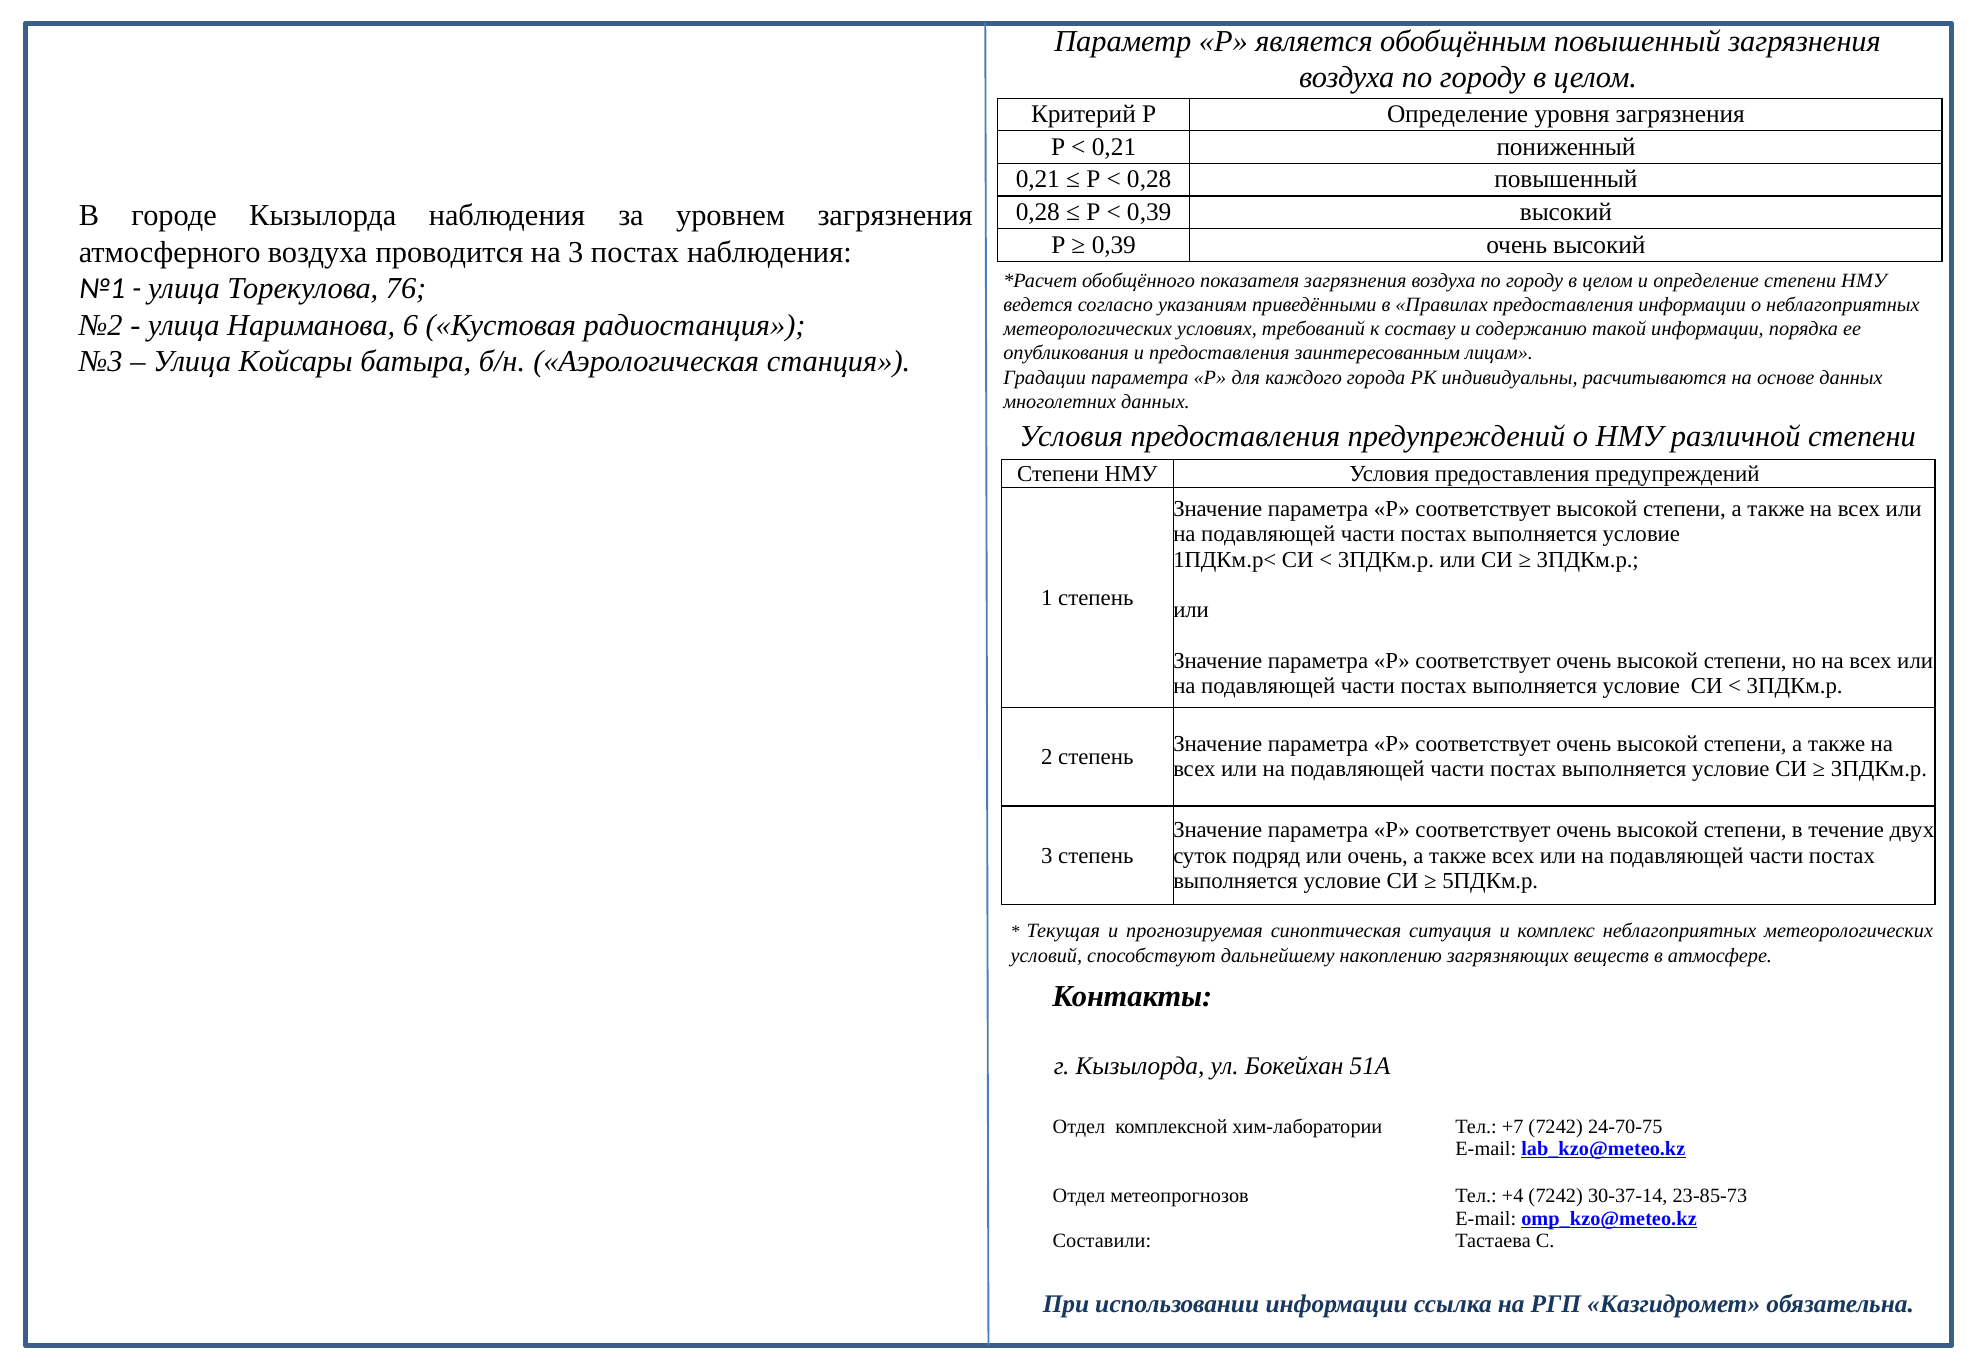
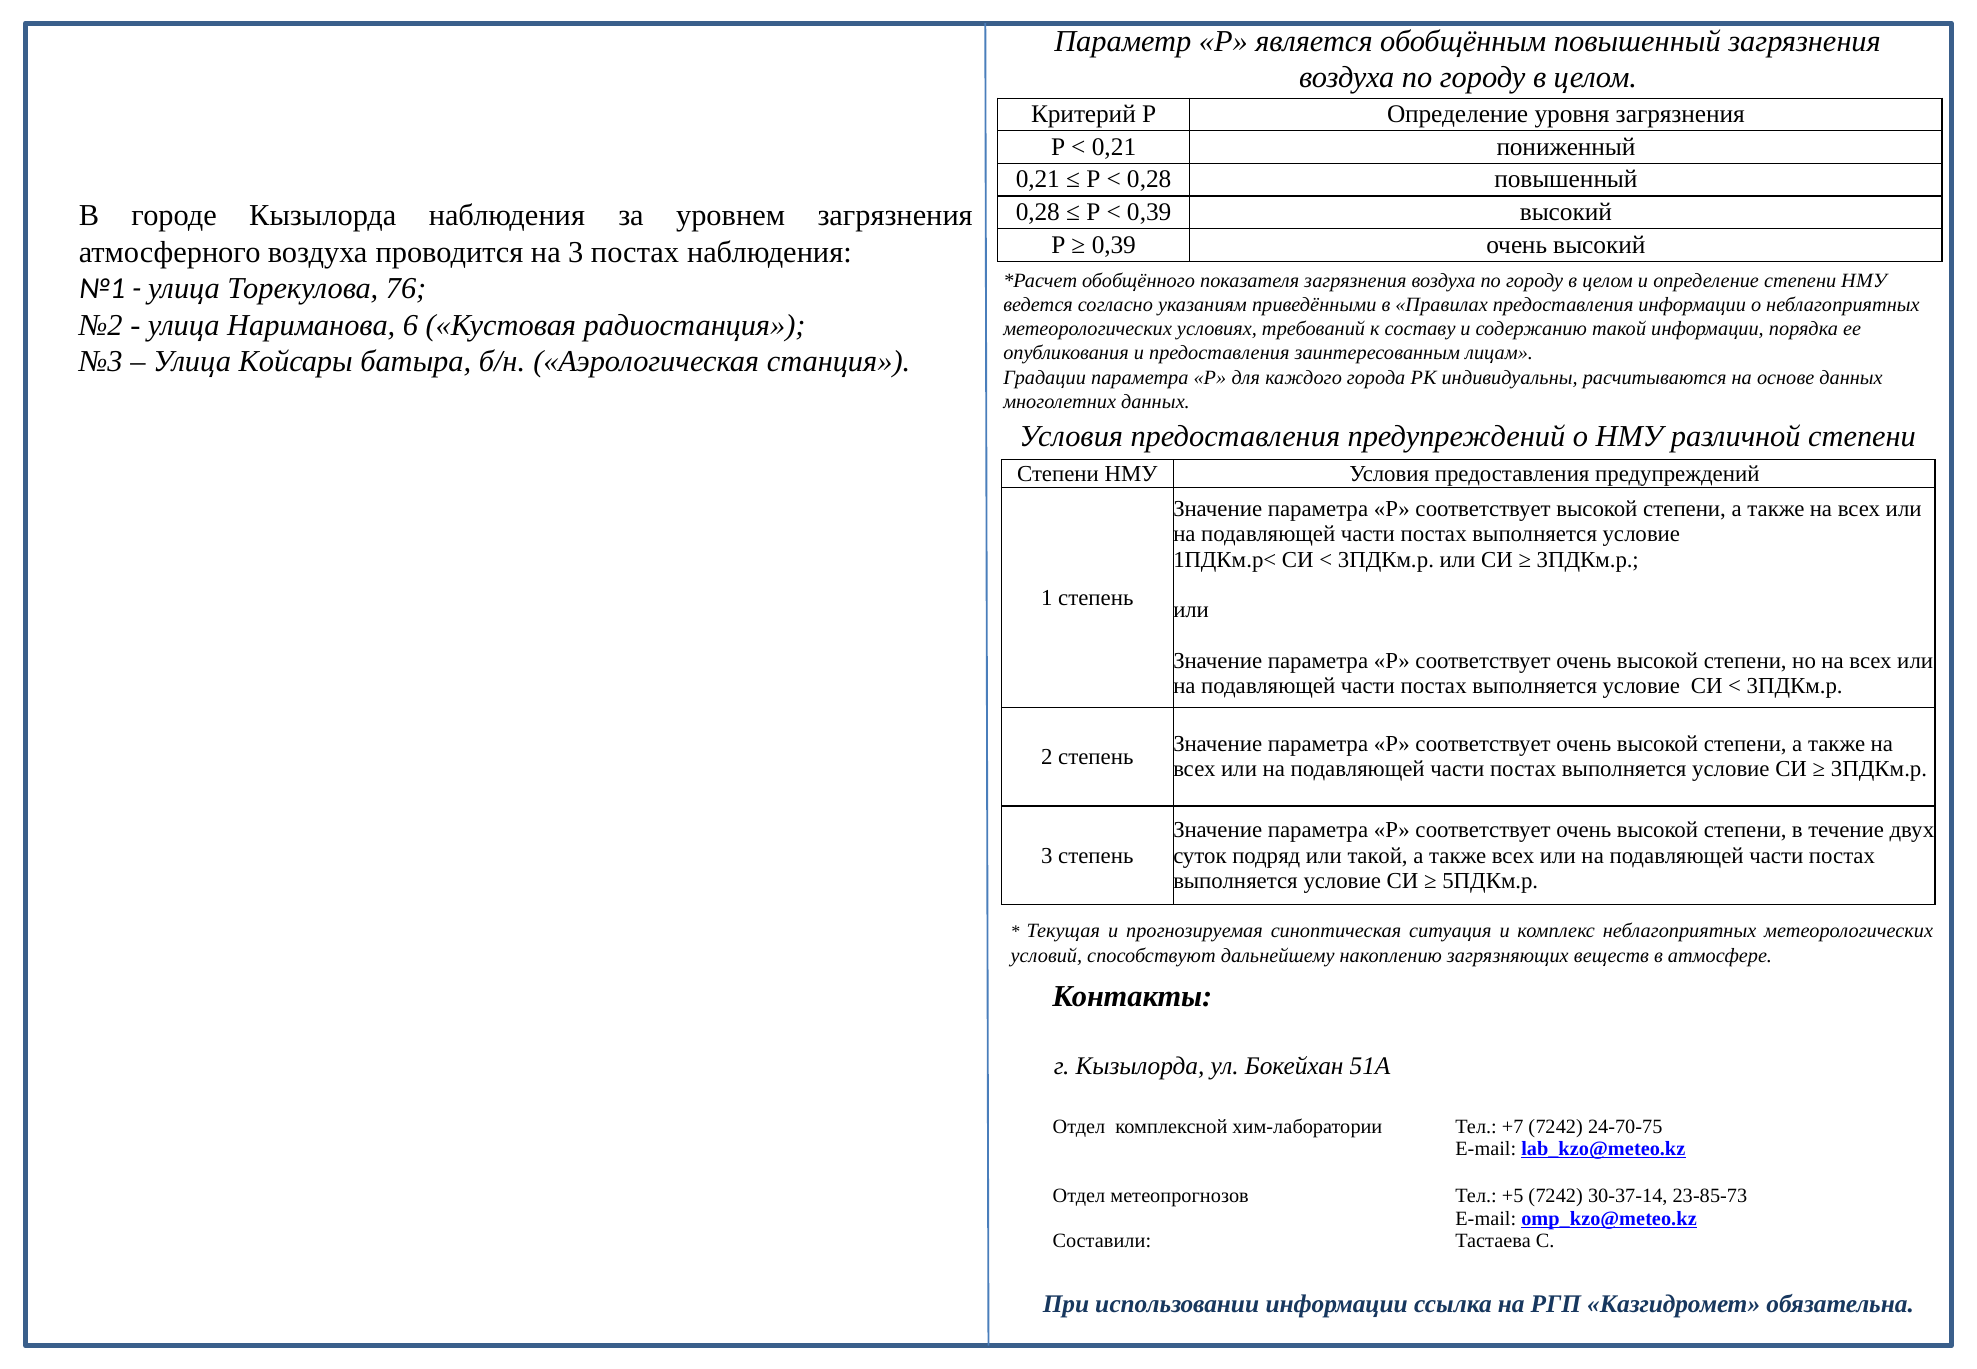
или очень: очень -> такой
+4: +4 -> +5
